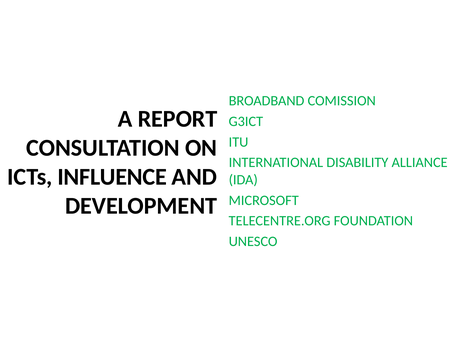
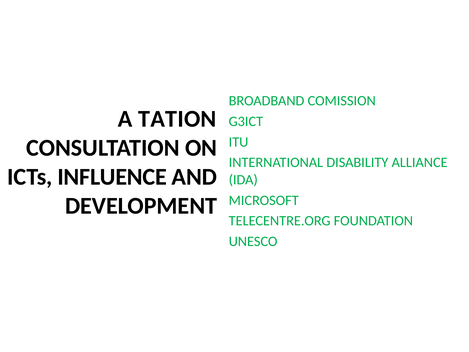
REPORT: REPORT -> TATION
